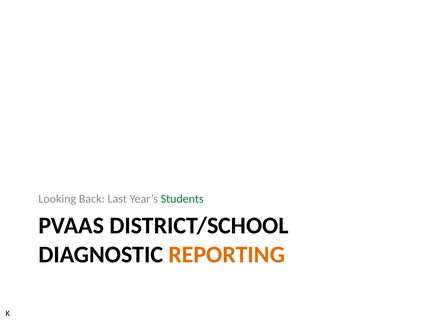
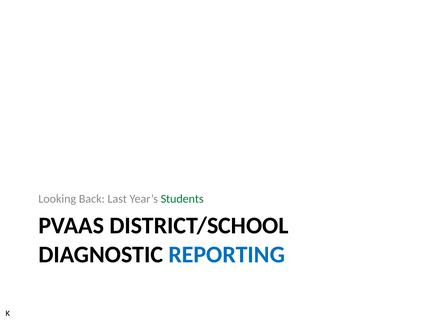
REPORTING colour: orange -> blue
